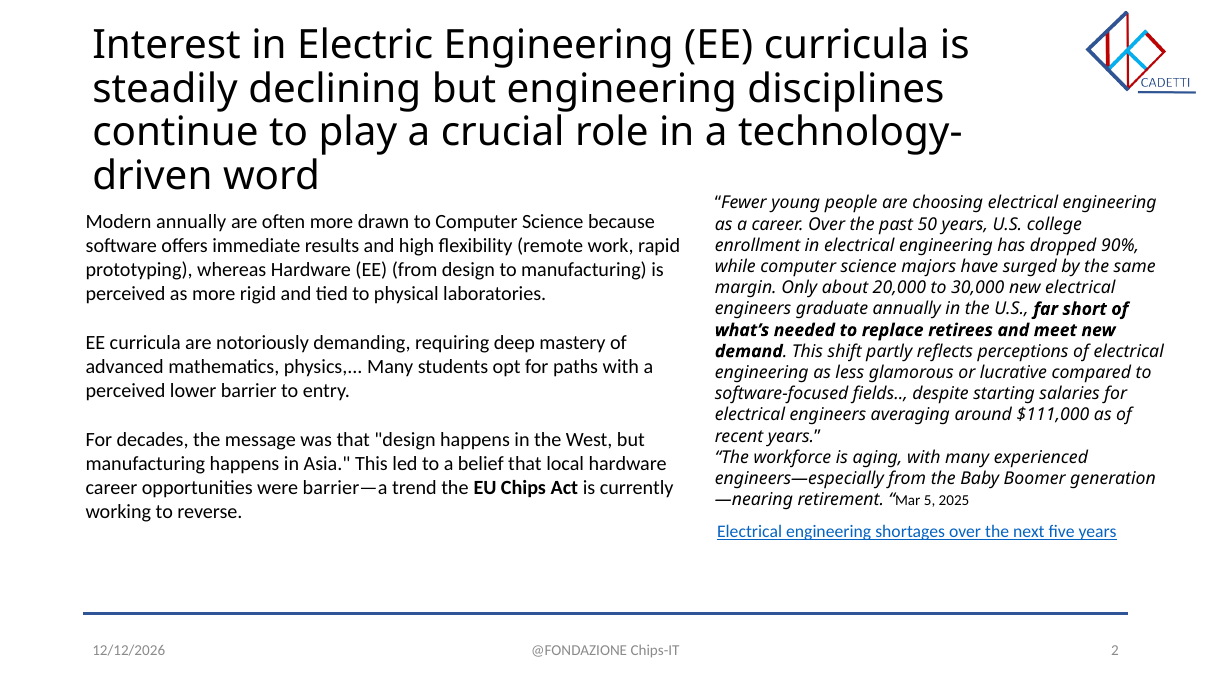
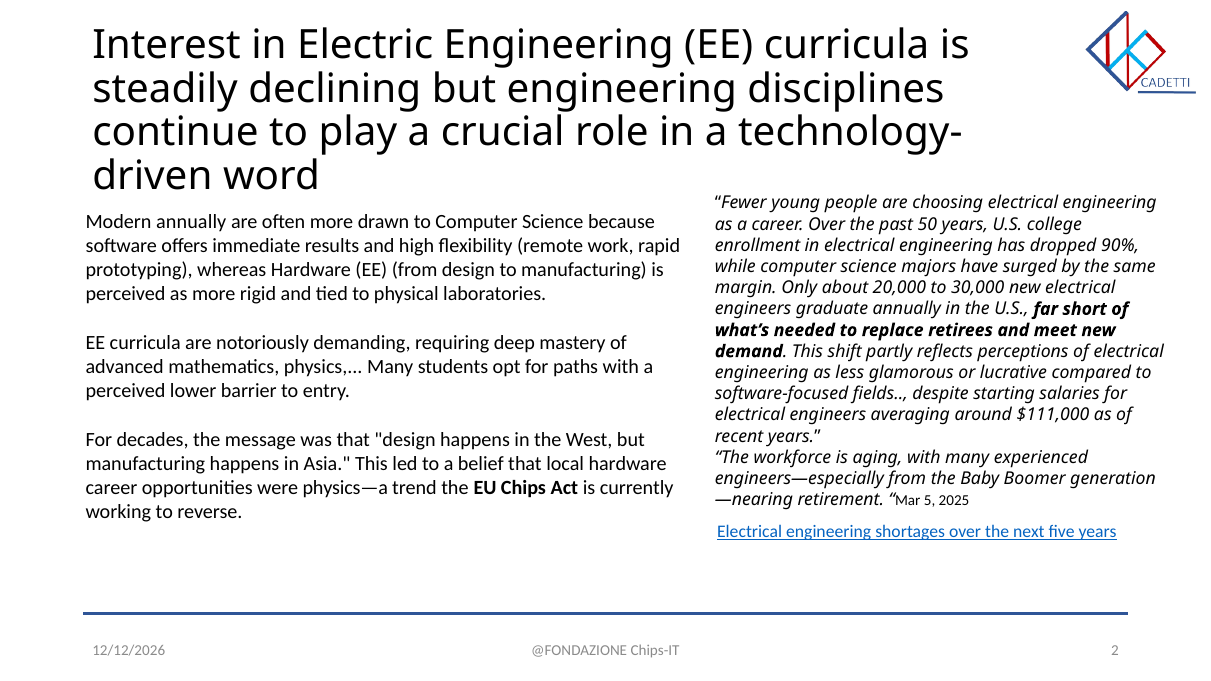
barrier—a: barrier—a -> physics—a
